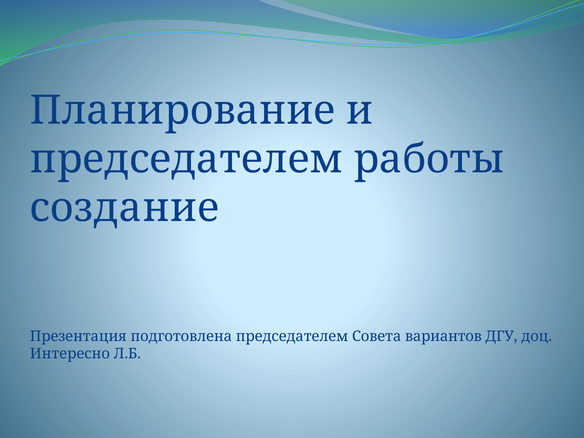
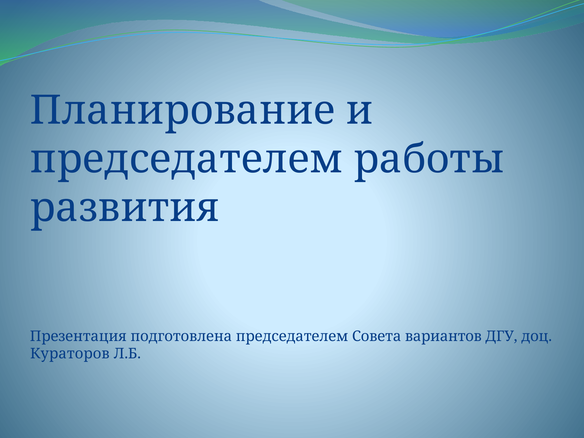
создание: создание -> развития
Интересно: Интересно -> Кураторов
